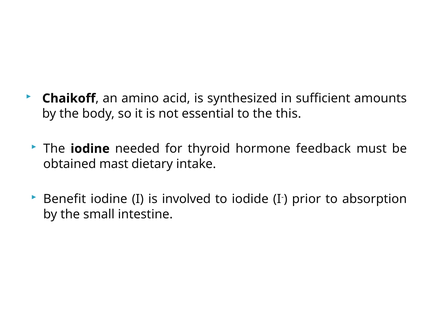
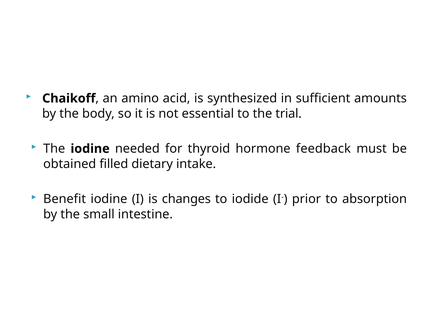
this: this -> trial
mast: mast -> filled
involved: involved -> changes
